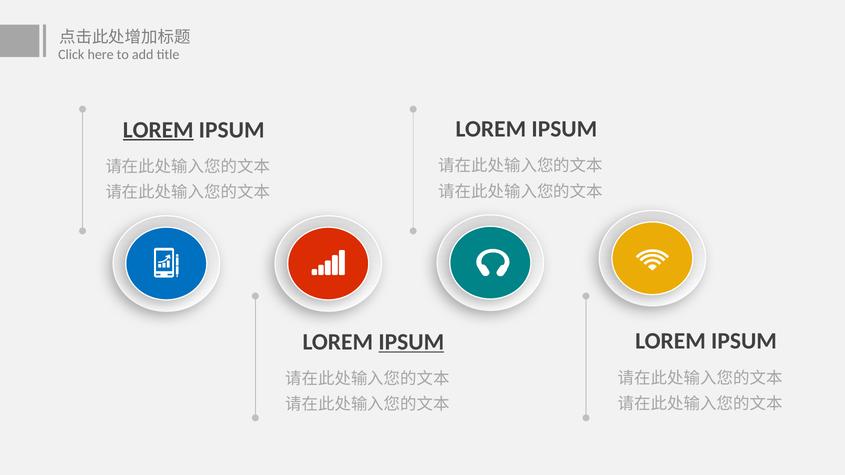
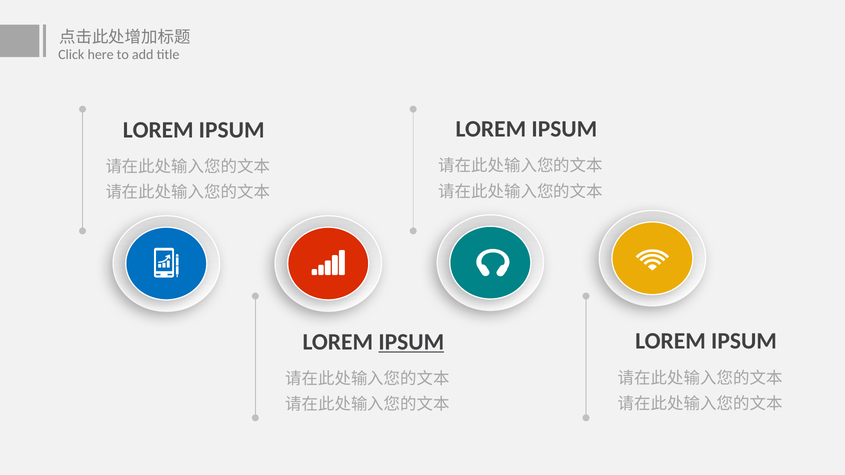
LOREM at (158, 130) underline: present -> none
